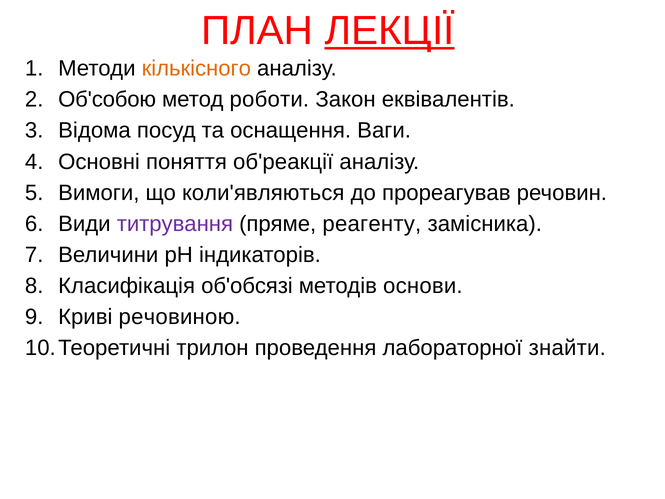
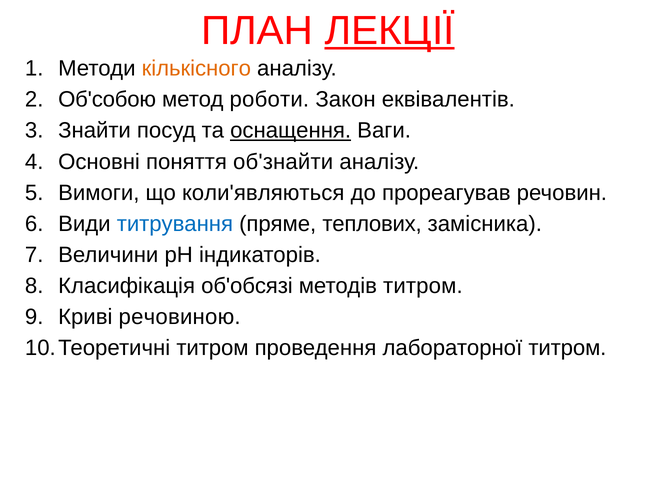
Відома: Відома -> Знайти
оснащення underline: none -> present
об'реакції: об'реакції -> об'знайти
титрування colour: purple -> blue
реагенту: реагенту -> теплових
методів основи: основи -> титром
трилон at (212, 348): трилон -> титром
лабораторної знайти: знайти -> титром
